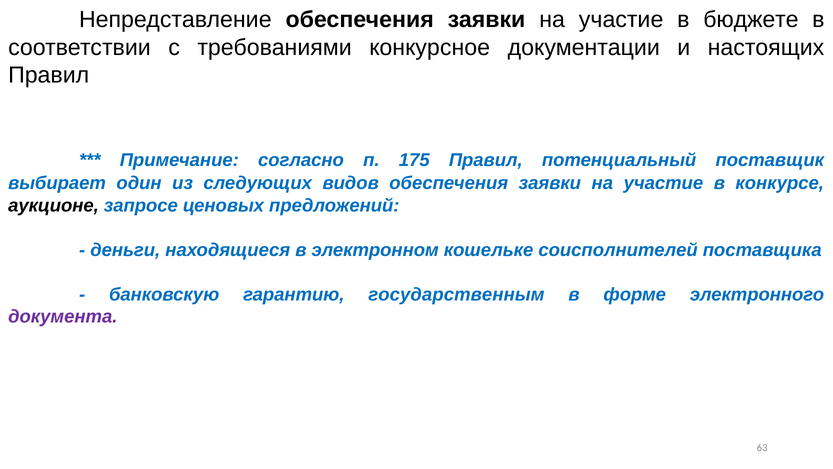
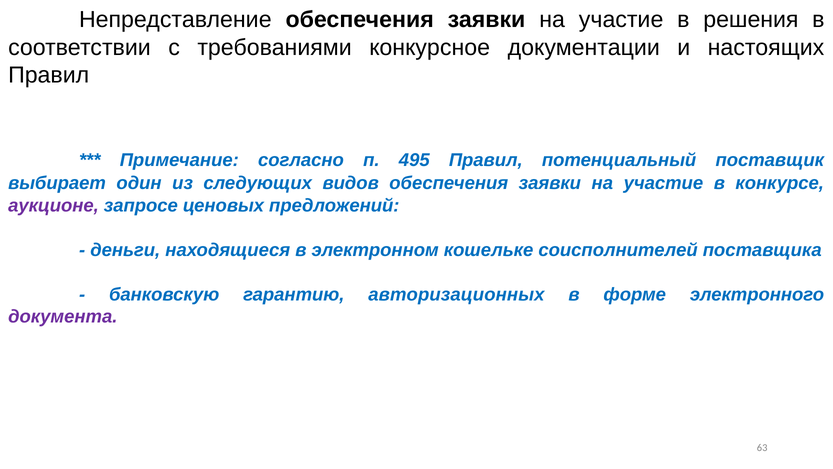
бюджете: бюджете -> решения
175: 175 -> 495
аукционе colour: black -> purple
государственным: государственным -> авторизационных
